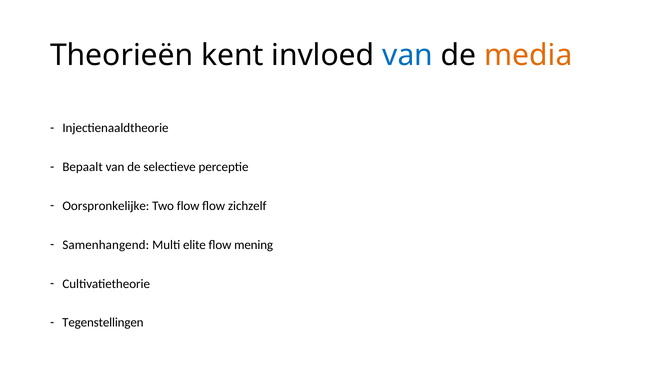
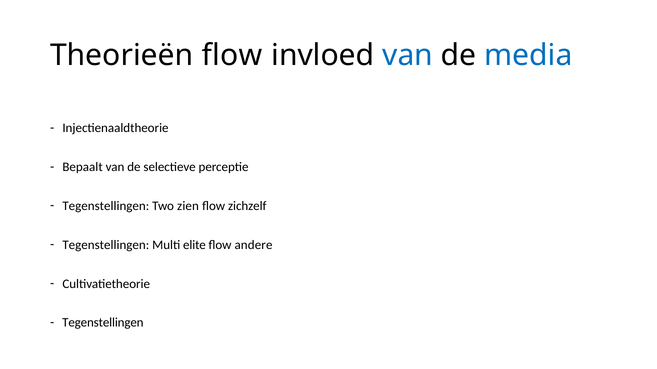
Theorieën kent: kent -> flow
media colour: orange -> blue
Oorspronkelijke at (106, 206): Oorspronkelijke -> Tegenstellingen
Two flow: flow -> zien
Samenhangend at (106, 245): Samenhangend -> Tegenstellingen
mening: mening -> andere
